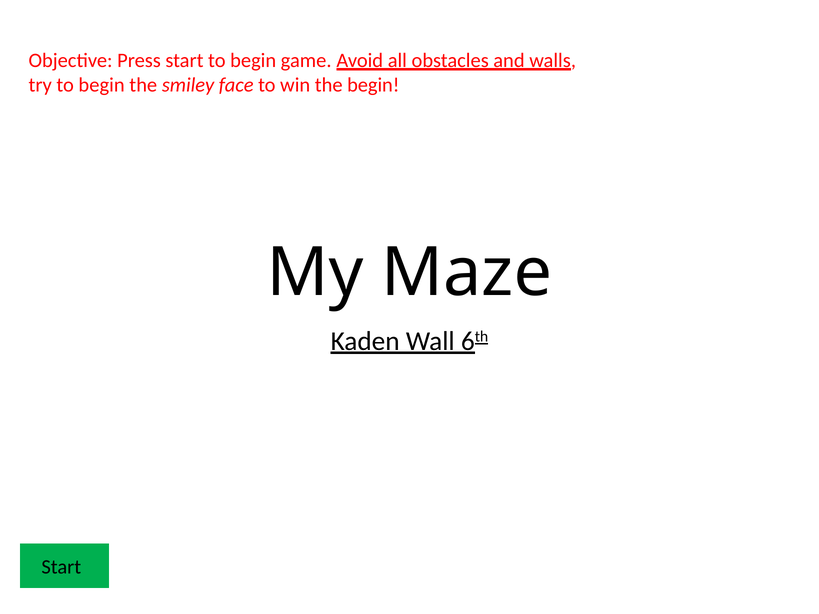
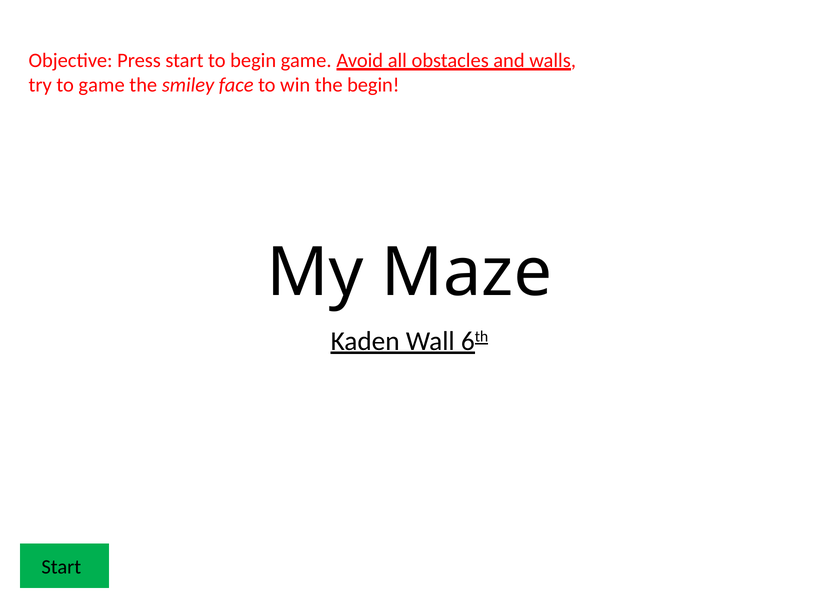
try to begin: begin -> game
